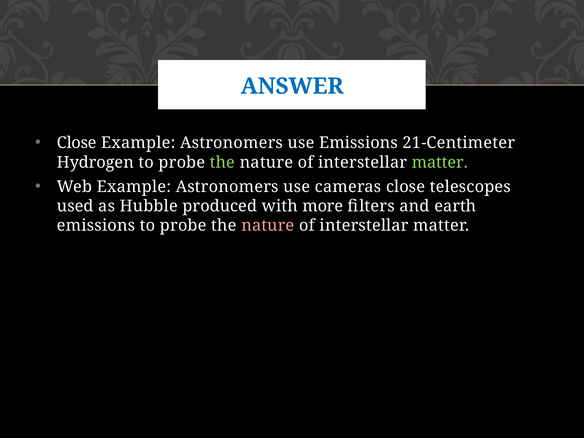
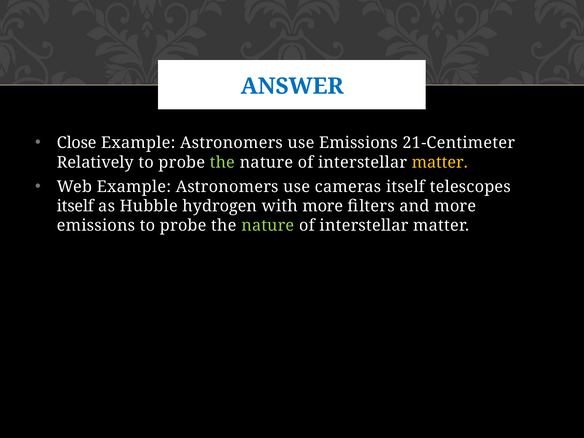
Hydrogen: Hydrogen -> Relatively
matter at (440, 162) colour: light green -> yellow
cameras close: close -> itself
used at (75, 206): used -> itself
produced: produced -> hydrogen
and earth: earth -> more
nature at (268, 226) colour: pink -> light green
